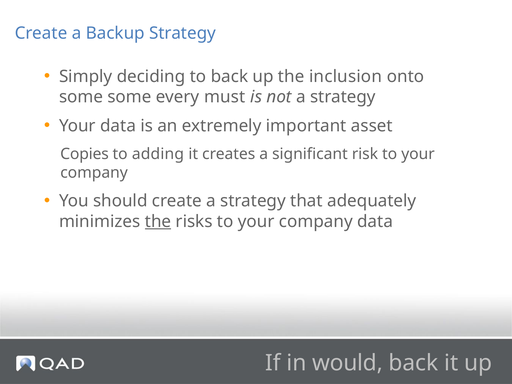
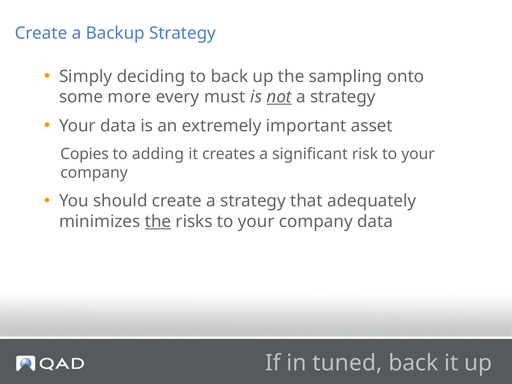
inclusion: inclusion -> sampling
some some: some -> more
not underline: none -> present
would: would -> tuned
